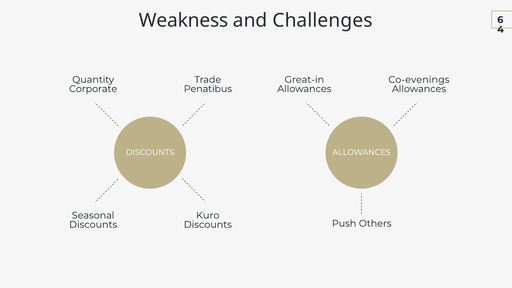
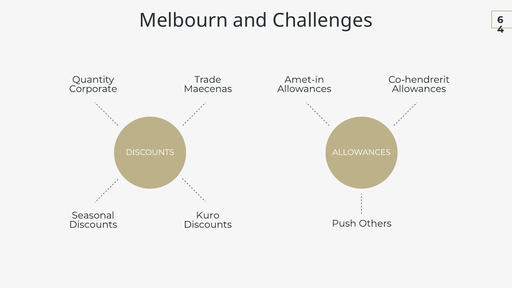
Weakness: Weakness -> Melbourn
Great-in: Great-in -> Amet-in
Co-evenings: Co-evenings -> Co-hendrerit
Penatibus: Penatibus -> Maecenas
